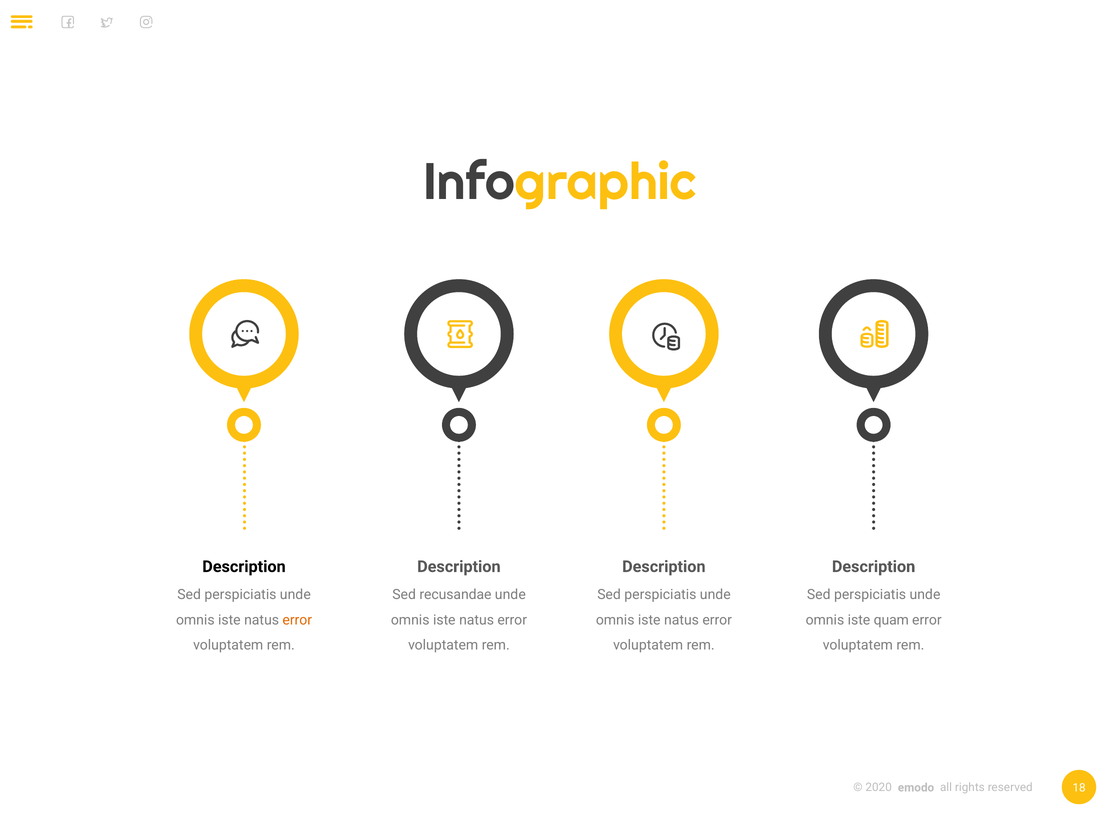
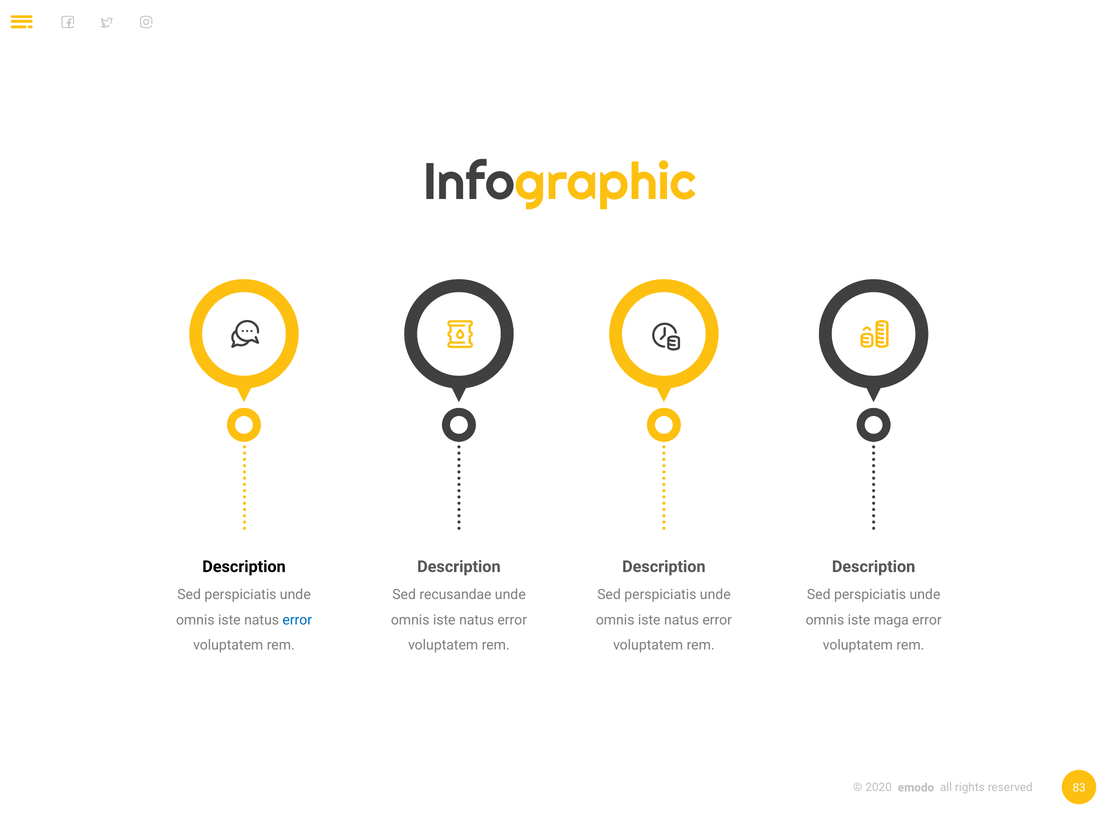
error at (297, 620) colour: orange -> blue
quam: quam -> maga
18: 18 -> 83
